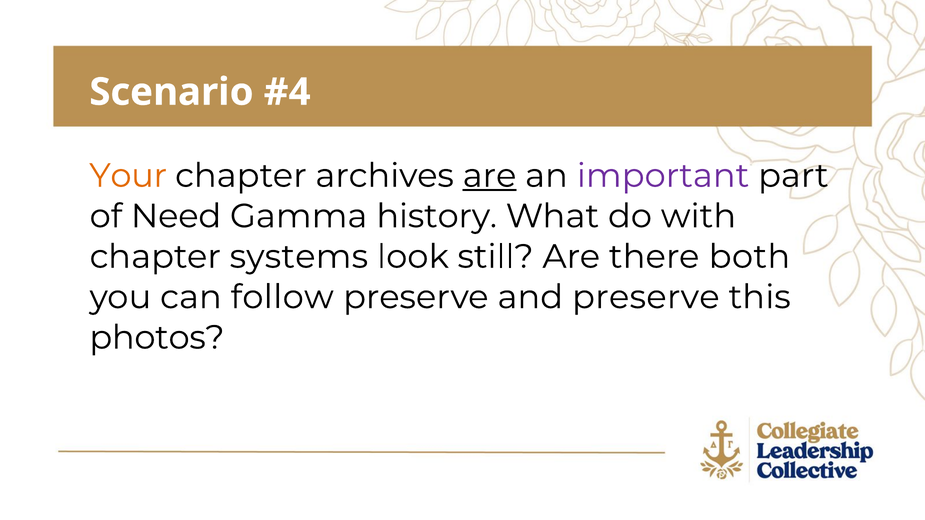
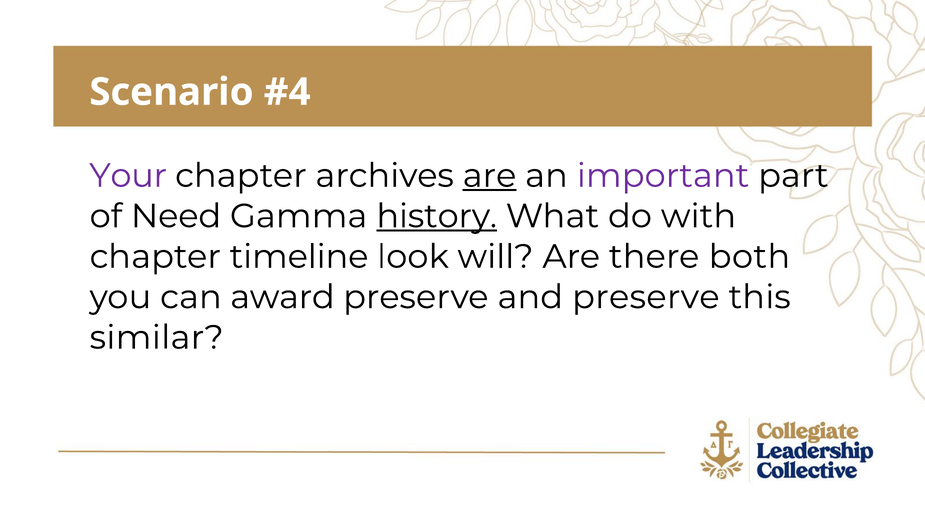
Your colour: orange -> purple
history underline: none -> present
systems: systems -> timeline
still: still -> will
follow: follow -> award
photos: photos -> similar
